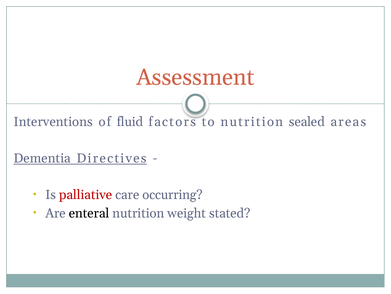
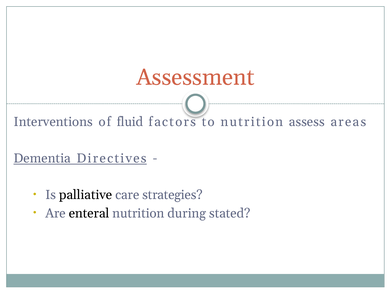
sealed: sealed -> assess
palliative colour: red -> black
occurring: occurring -> strategies
weight: weight -> during
